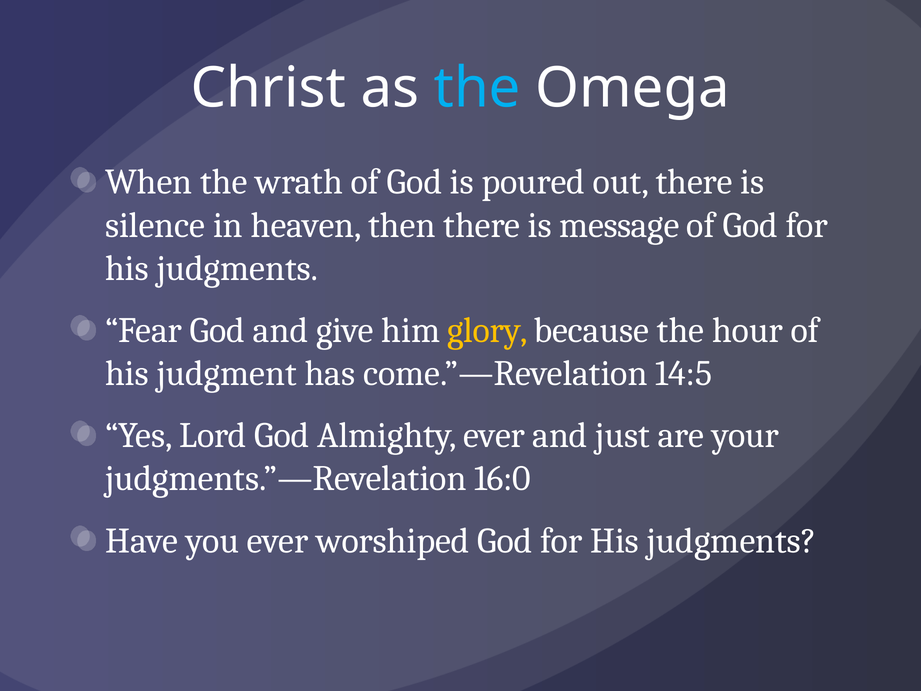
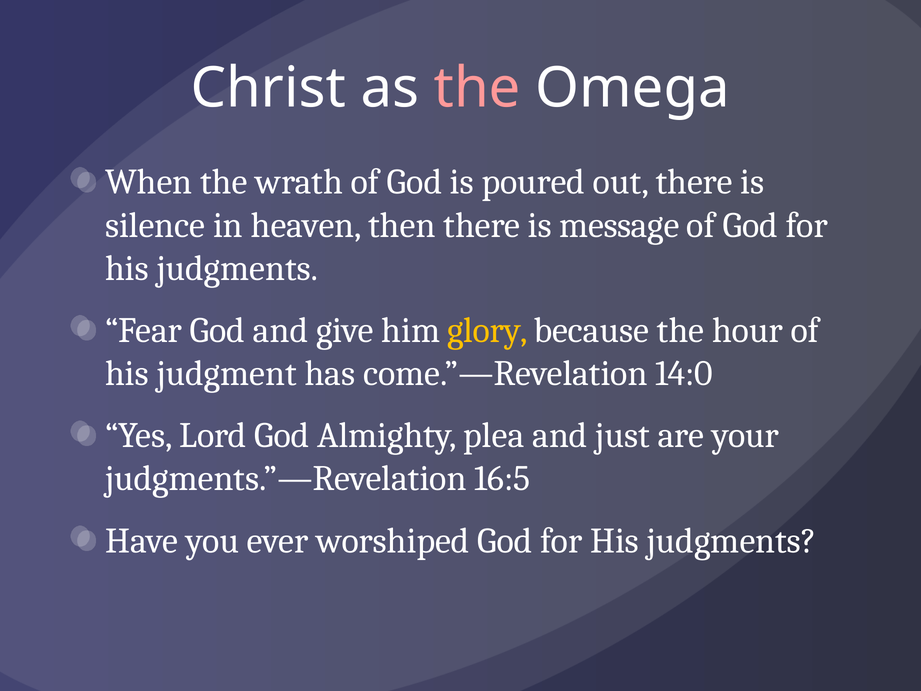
the at (477, 88) colour: light blue -> pink
14:5: 14:5 -> 14:0
Almighty ever: ever -> plea
16:0: 16:0 -> 16:5
